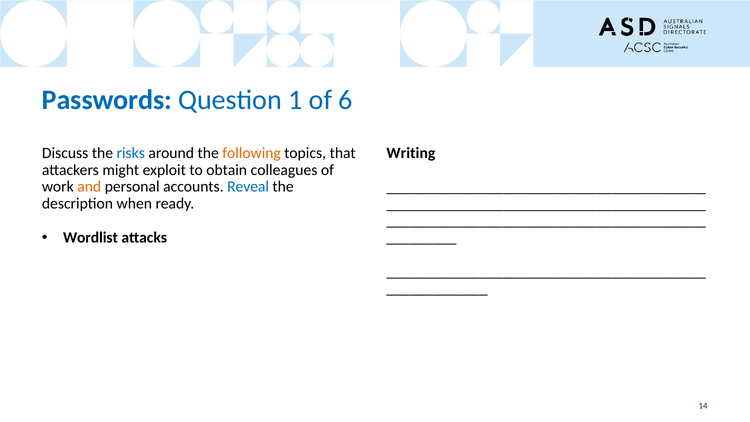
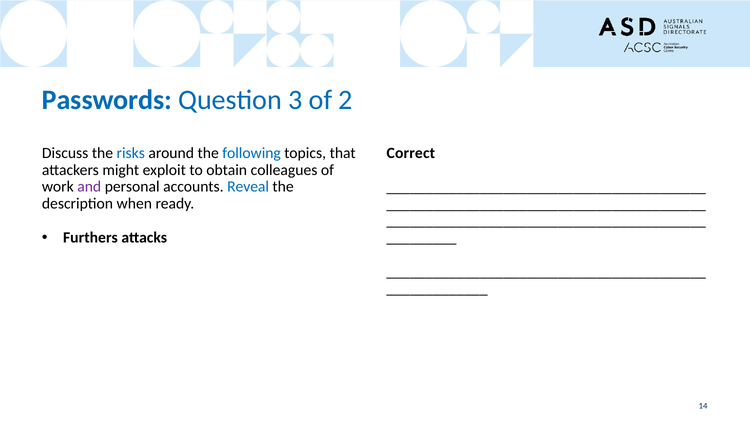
1: 1 -> 3
6: 6 -> 2
Writing: Writing -> Correct
following colour: orange -> blue
and colour: orange -> purple
Wordlist: Wordlist -> Furthers
